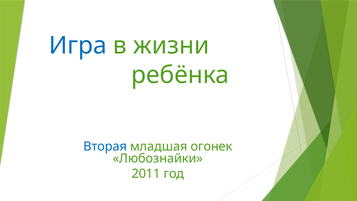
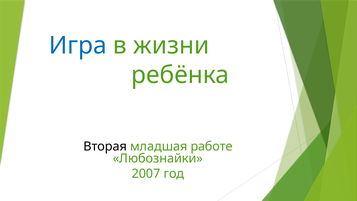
Вторая colour: blue -> black
огонек: огонек -> работе
2011: 2011 -> 2007
